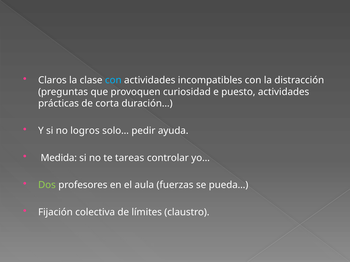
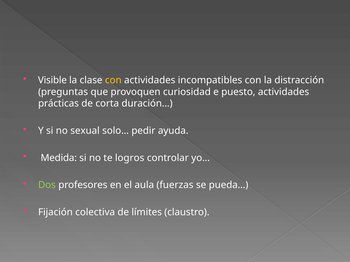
Claros: Claros -> Visible
con at (113, 80) colour: light blue -> yellow
logros: logros -> sexual
tareas: tareas -> logros
